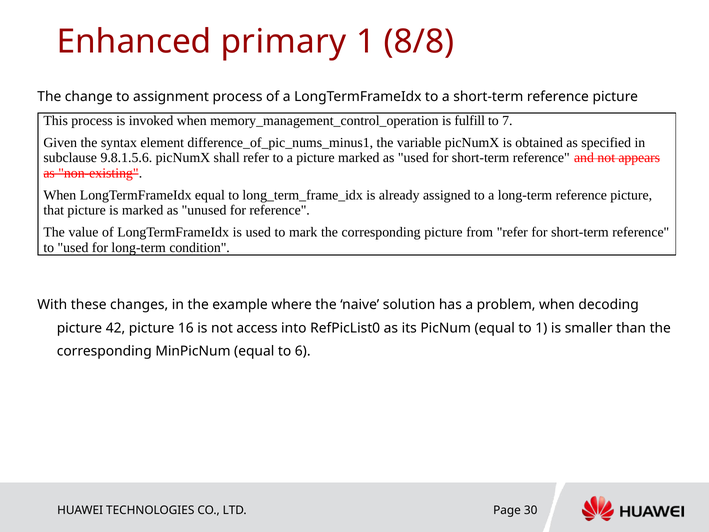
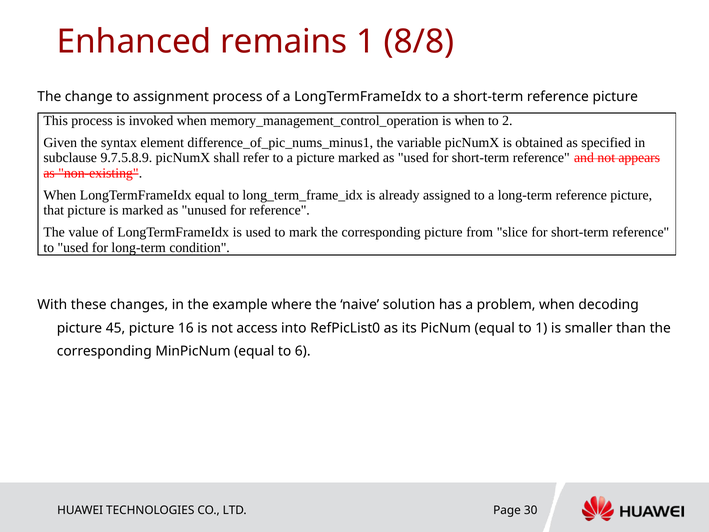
primary: primary -> remains
is fulfill: fulfill -> when
7: 7 -> 2
9.8.1.5.6: 9.8.1.5.6 -> 9.7.5.8.9
from refer: refer -> slice
42: 42 -> 45
